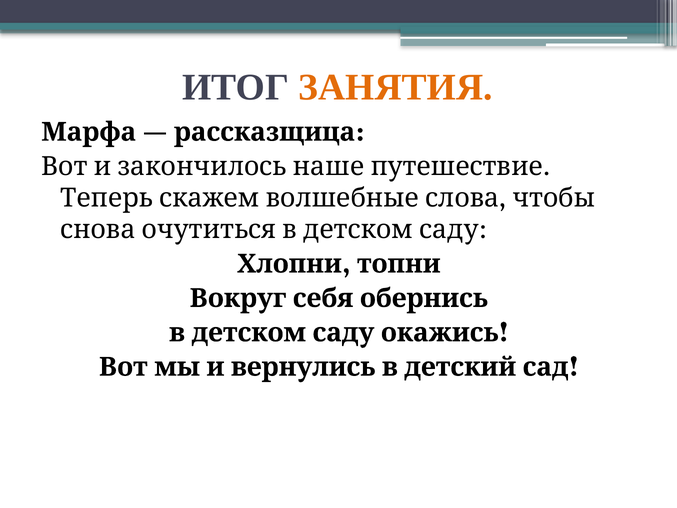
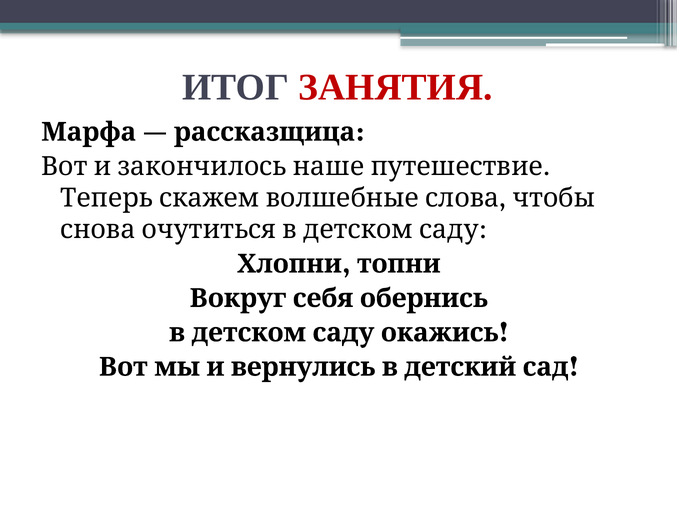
ЗАНЯТИЯ colour: orange -> red
